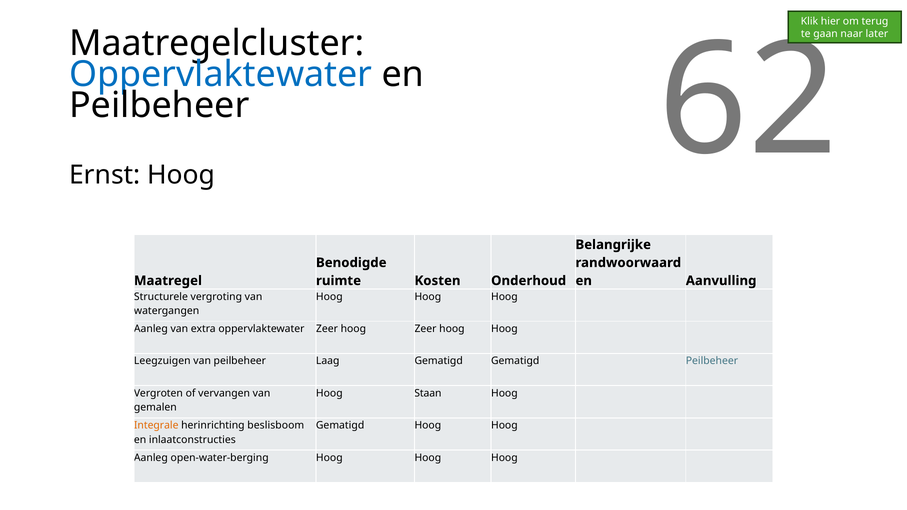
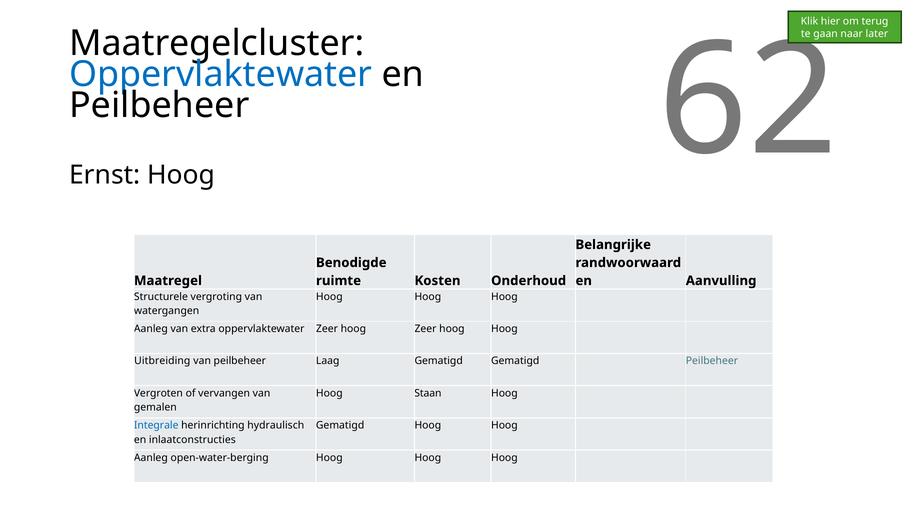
Leegzuigen: Leegzuigen -> Uitbreiding
Integrale colour: orange -> blue
beslisboom: beslisboom -> hydraulisch
